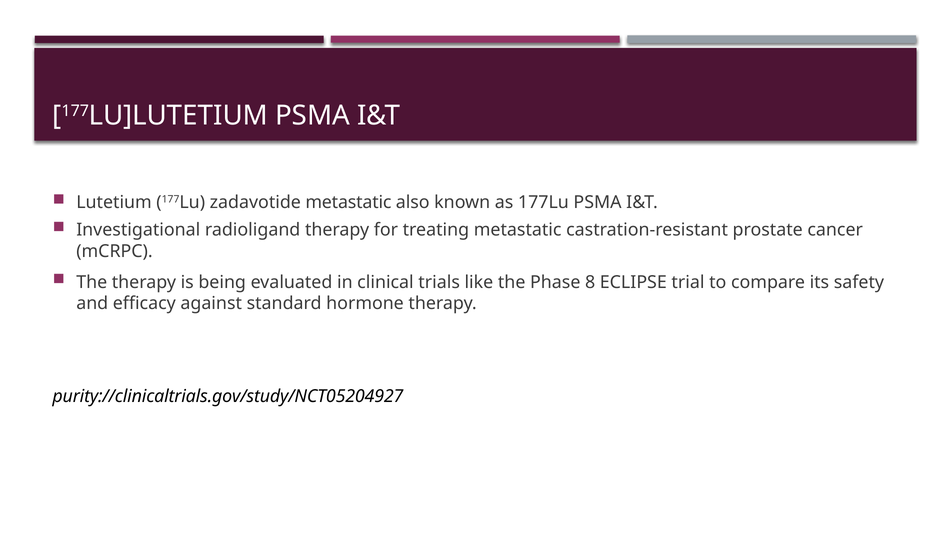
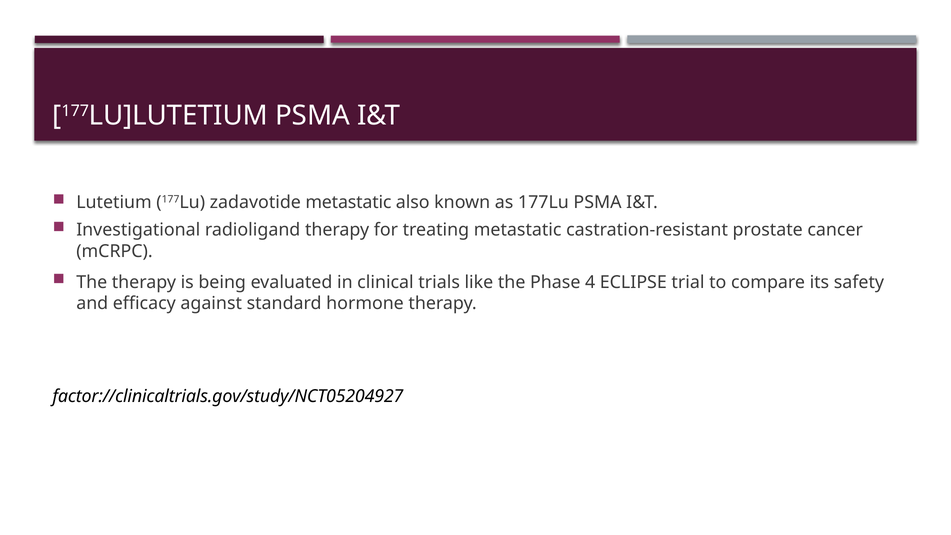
8: 8 -> 4
purity://clinicaltrials.gov/study/NCT05204927: purity://clinicaltrials.gov/study/NCT05204927 -> factor://clinicaltrials.gov/study/NCT05204927
